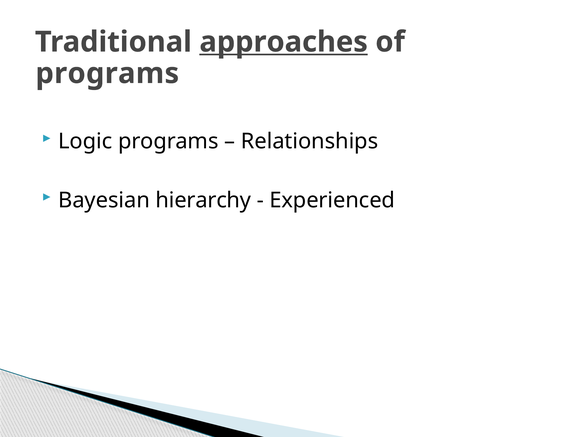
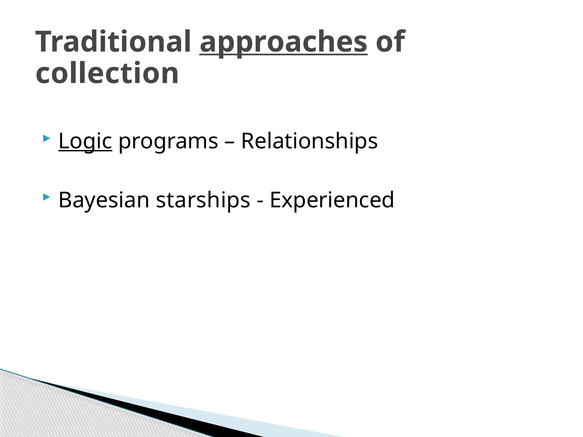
programs at (107, 73): programs -> collection
Logic underline: none -> present
hierarchy: hierarchy -> starships
